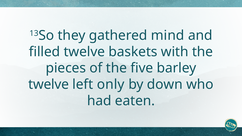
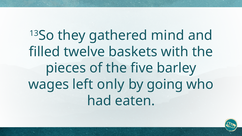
twelve at (49, 84): twelve -> wages
down: down -> going
